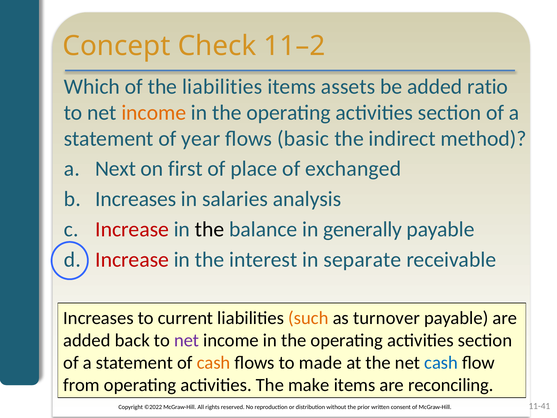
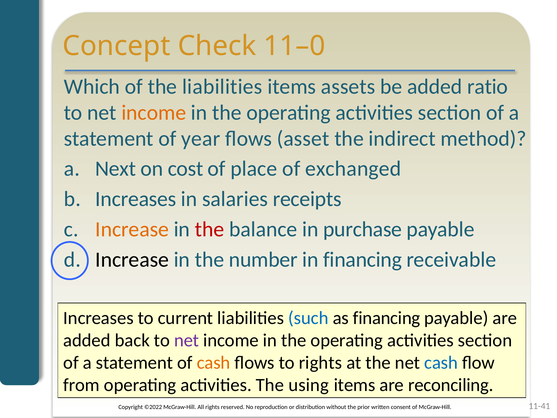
11–2: 11–2 -> 11–0
basic: basic -> asset
first: first -> cost
analysis: analysis -> receipts
Increase at (132, 229) colour: red -> orange
the at (210, 229) colour: black -> red
generally: generally -> purchase
Increase at (132, 260) colour: red -> black
interest: interest -> number
in separate: separate -> financing
such colour: orange -> blue
as turnover: turnover -> financing
to made: made -> rights
make: make -> using
